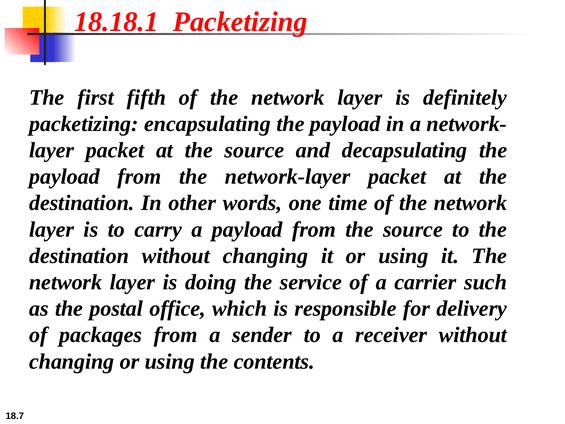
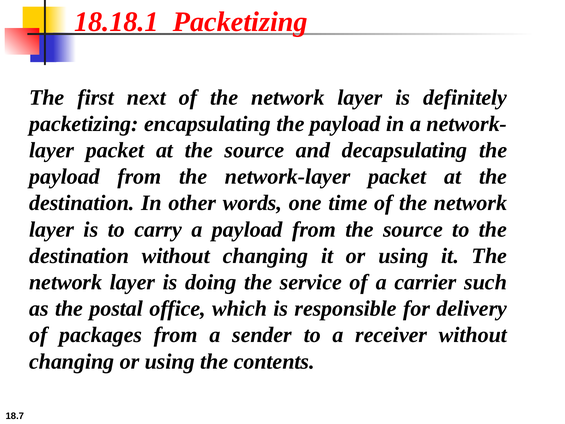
fifth: fifth -> next
